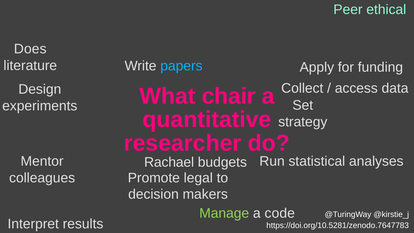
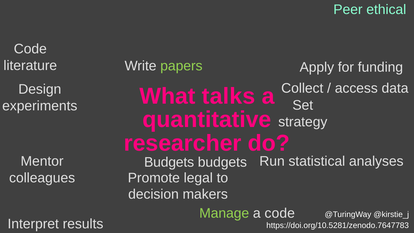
Does at (30, 49): Does -> Code
papers colour: light blue -> light green
chair: chair -> talks
Rachael at (169, 162): Rachael -> Budgets
